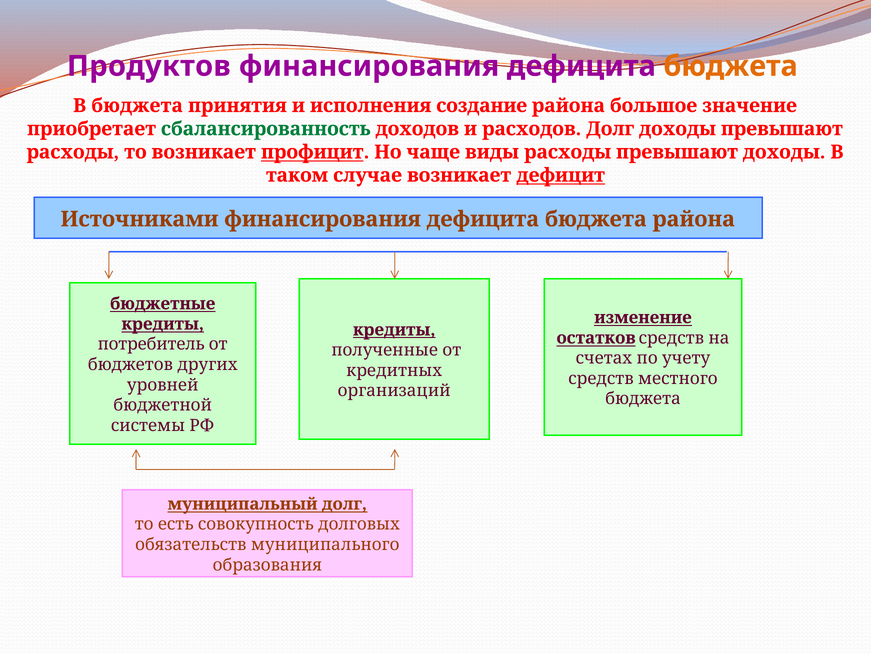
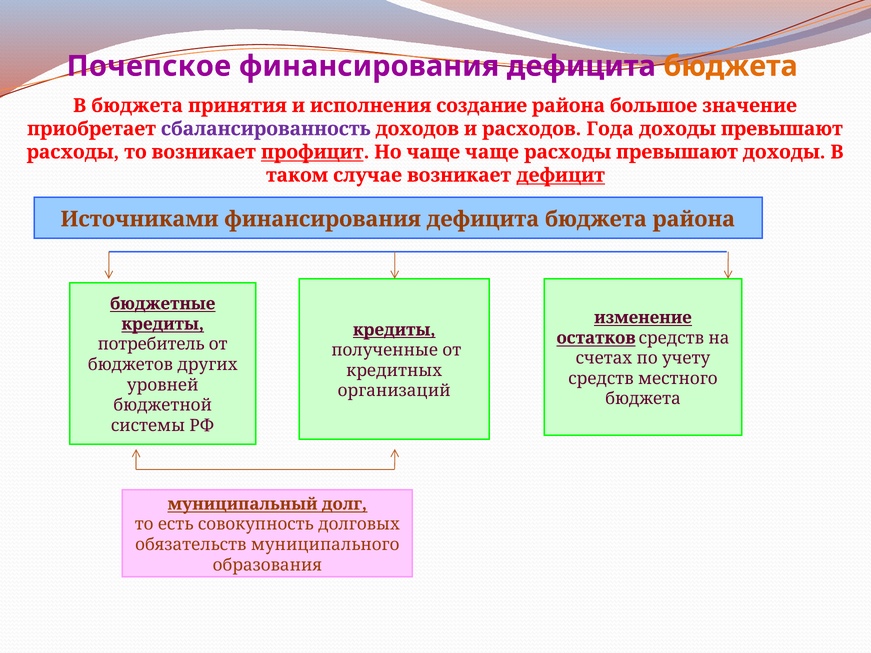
Продуктов: Продуктов -> Почепское
сбалансированность colour: green -> purple
расходов Долг: Долг -> Года
чаще виды: виды -> чаще
